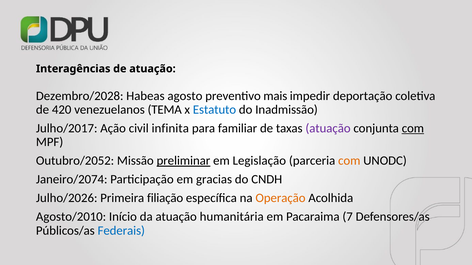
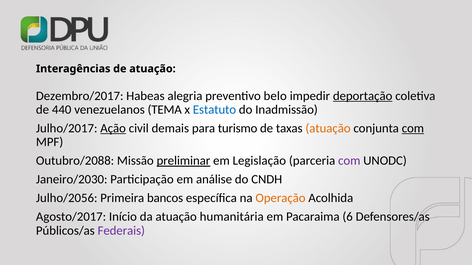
Dezembro/2028: Dezembro/2028 -> Dezembro/2017
agosto: agosto -> alegria
mais: mais -> belo
deportação underline: none -> present
420: 420 -> 440
Ação underline: none -> present
infinita: infinita -> demais
familiar: familiar -> turismo
atuação at (328, 128) colour: purple -> orange
Outubro/2052: Outubro/2052 -> Outubro/2088
com at (349, 161) colour: orange -> purple
Janeiro/2074: Janeiro/2074 -> Janeiro/2030
gracias: gracias -> análise
Julho/2026: Julho/2026 -> Julho/2056
filiação: filiação -> bancos
Agosto/2010: Agosto/2010 -> Agosto/2017
7: 7 -> 6
Federais colour: blue -> purple
